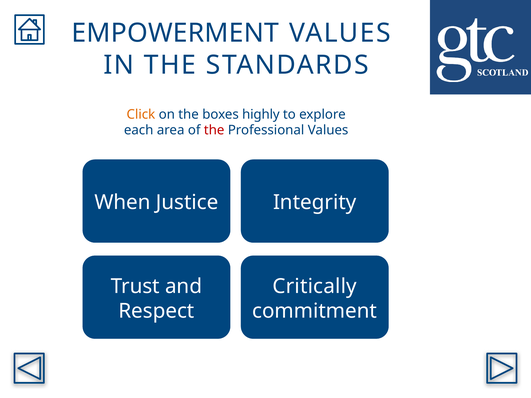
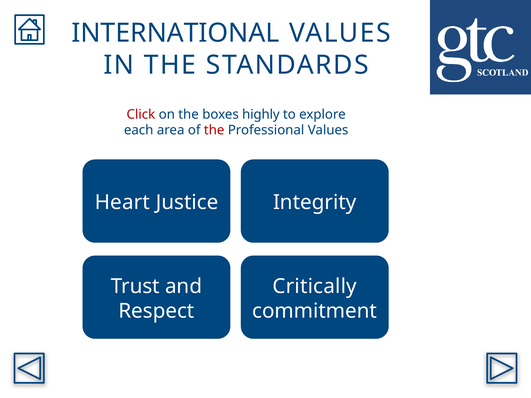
EMPOWERMENT: EMPOWERMENT -> INTERNATIONAL
Click colour: orange -> red
When: When -> Heart
